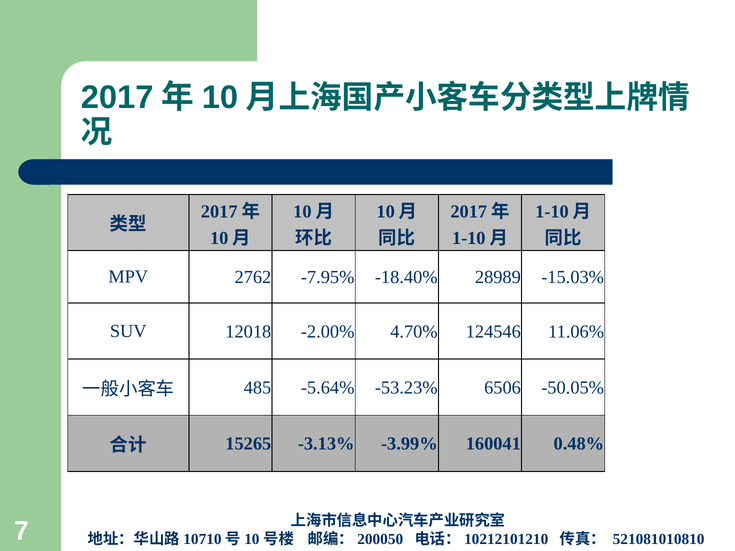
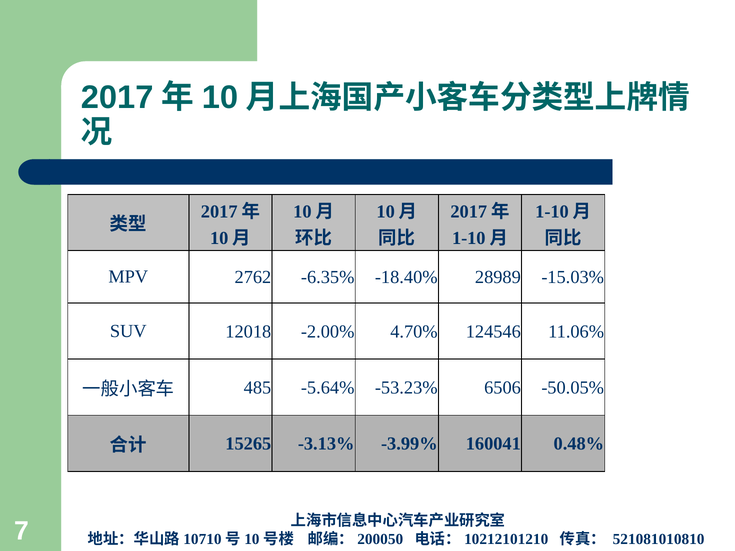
-7.95%: -7.95% -> -6.35%
